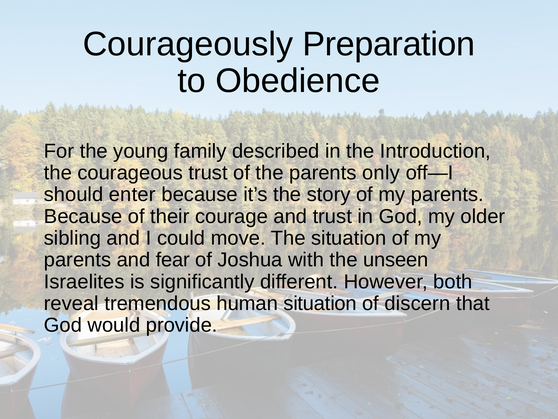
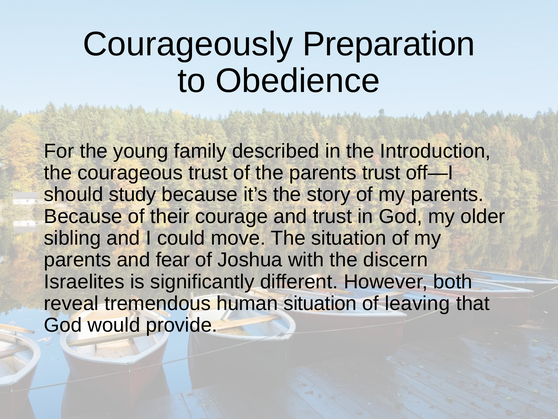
parents only: only -> trust
enter: enter -> study
unseen: unseen -> discern
discern: discern -> leaving
